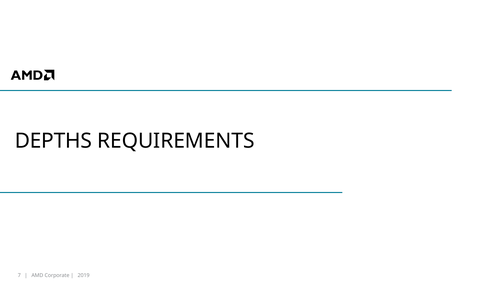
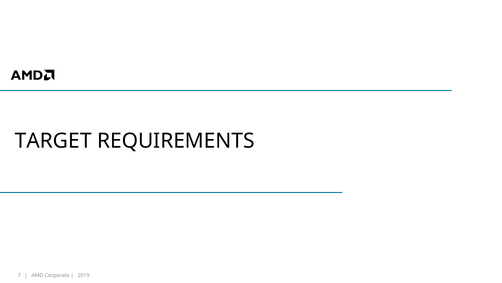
DEPTHS: DEPTHS -> TARGET
